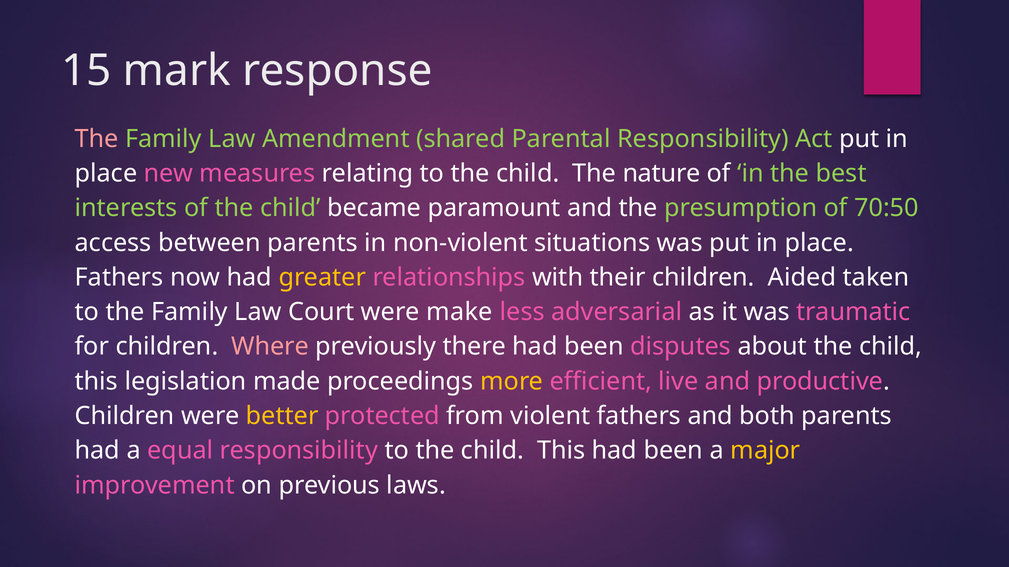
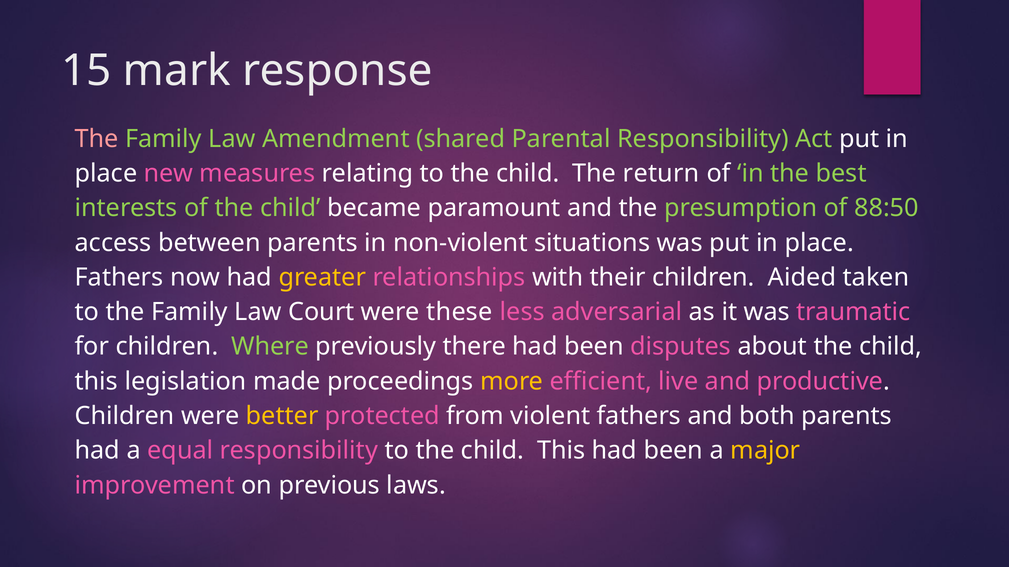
nature: nature -> return
70:50: 70:50 -> 88:50
make: make -> these
Where colour: pink -> light green
